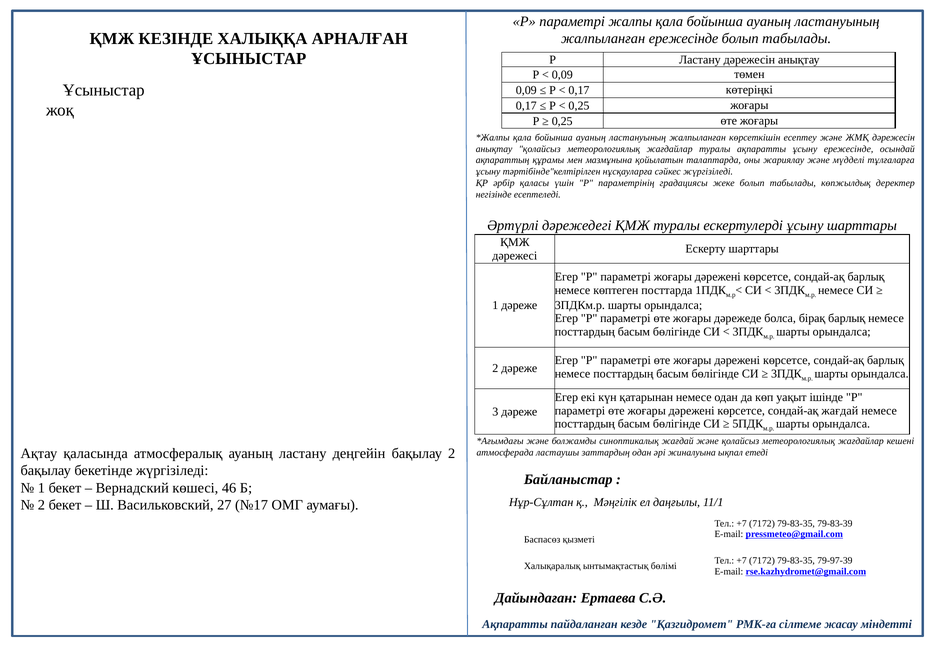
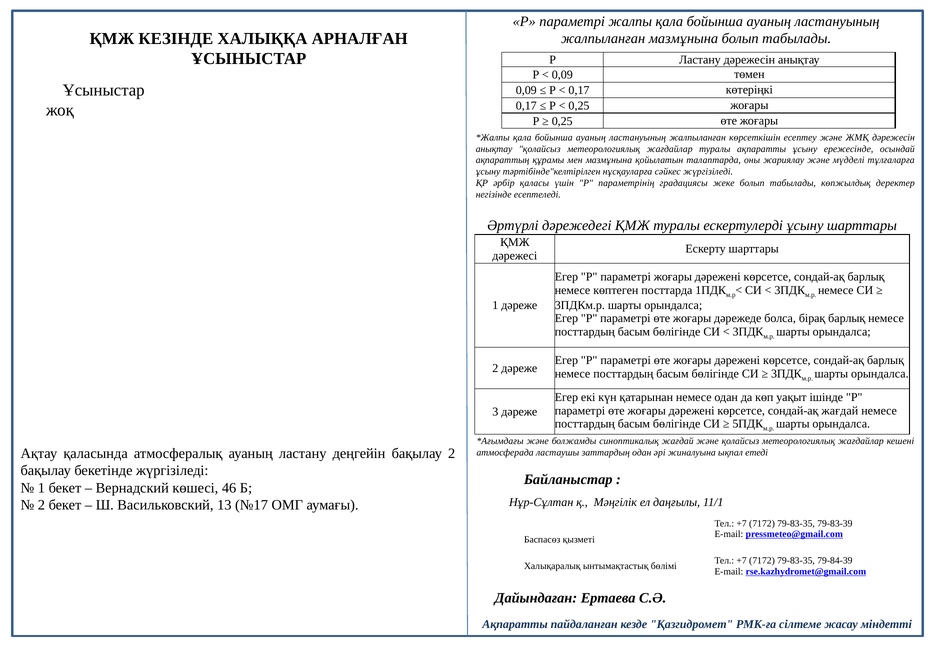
жалпыланған ережесінде: ережесінде -> мазмұнына
27: 27 -> 13
79-97-39: 79-97-39 -> 79-84-39
